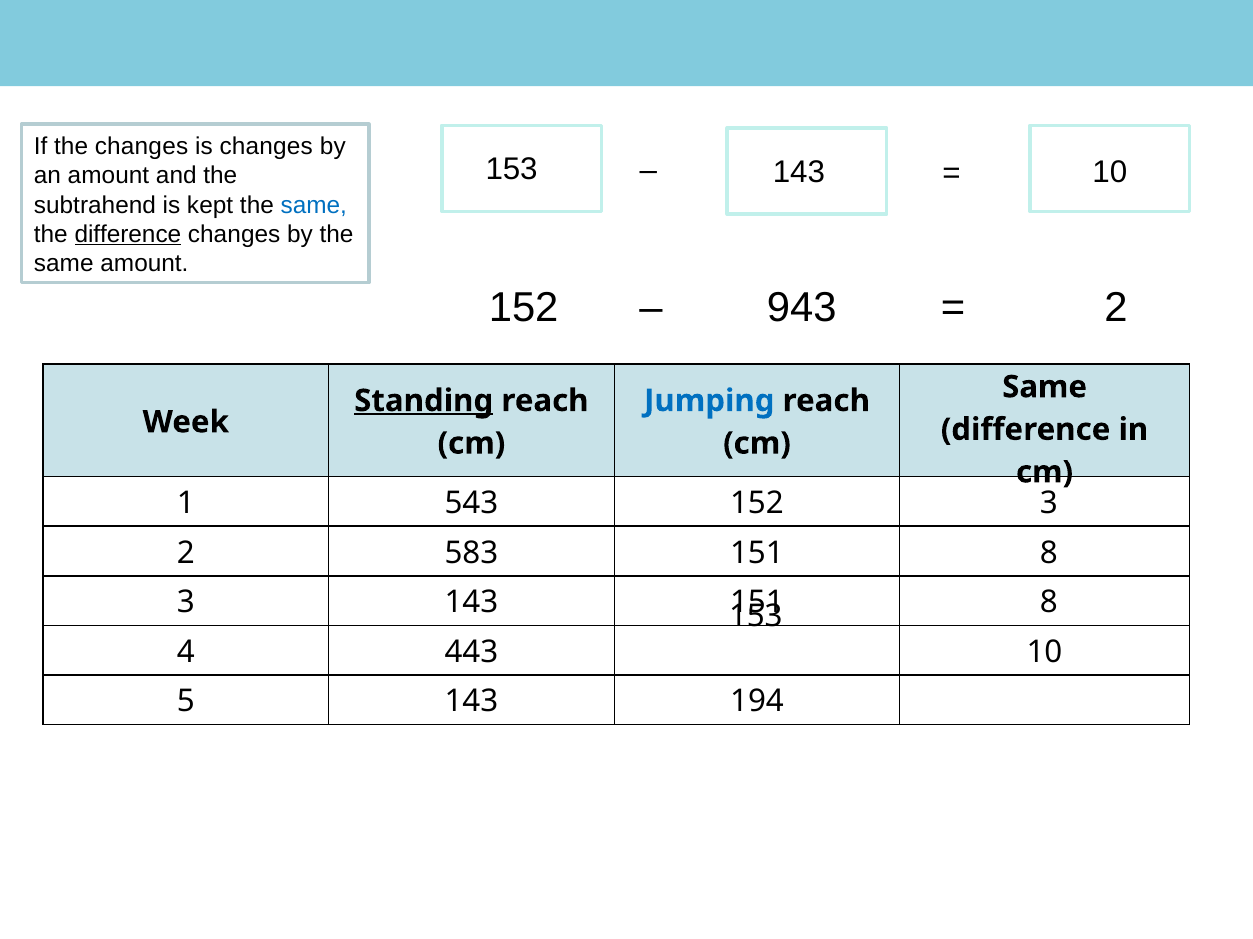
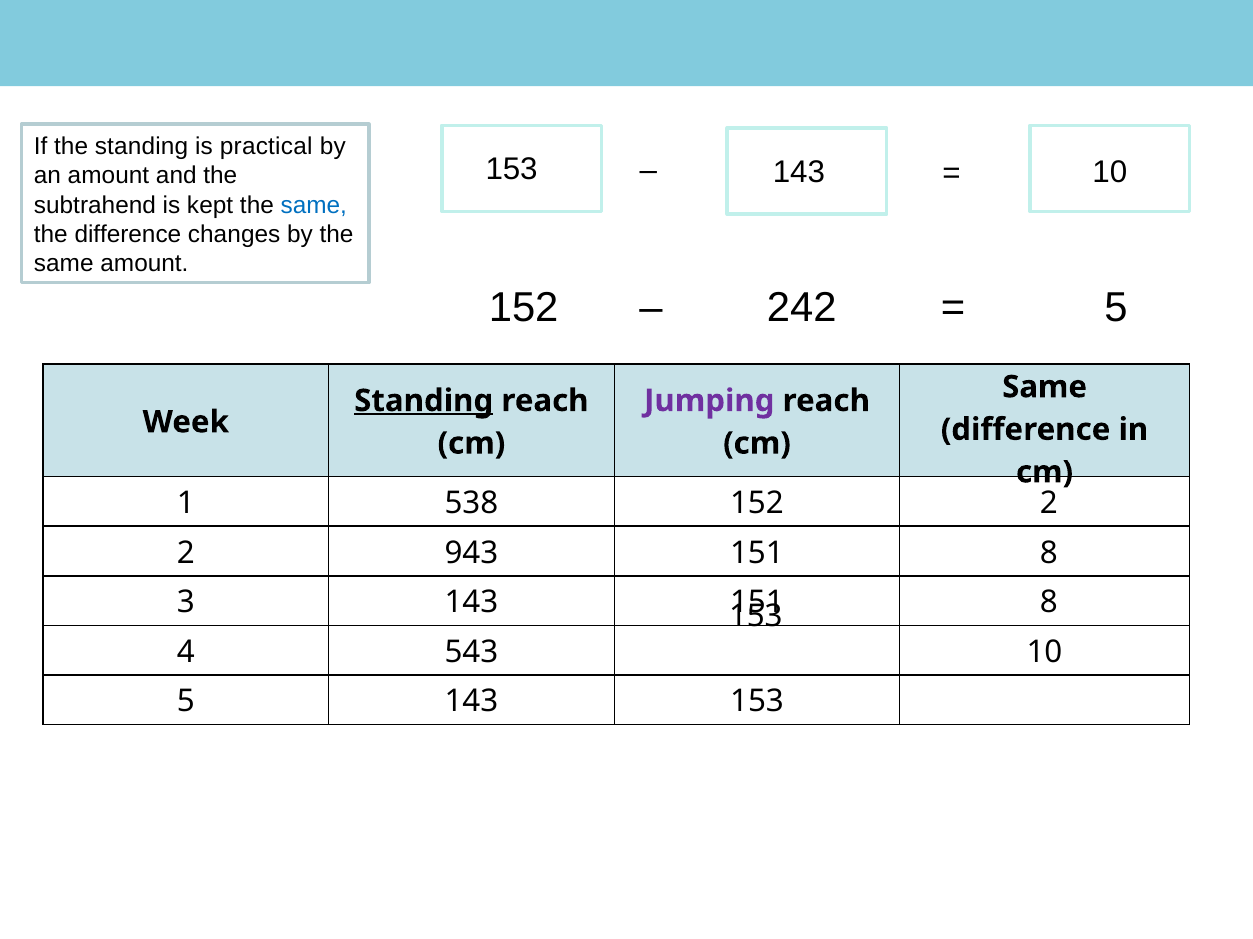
the changes: changes -> standing
is changes: changes -> practical
difference at (128, 234) underline: present -> none
943: 943 -> 242
2 at (1116, 308): 2 -> 5
Jumping colour: blue -> purple
543: 543 -> 538
152 3: 3 -> 2
583: 583 -> 943
443: 443 -> 543
5 143 194: 194 -> 153
